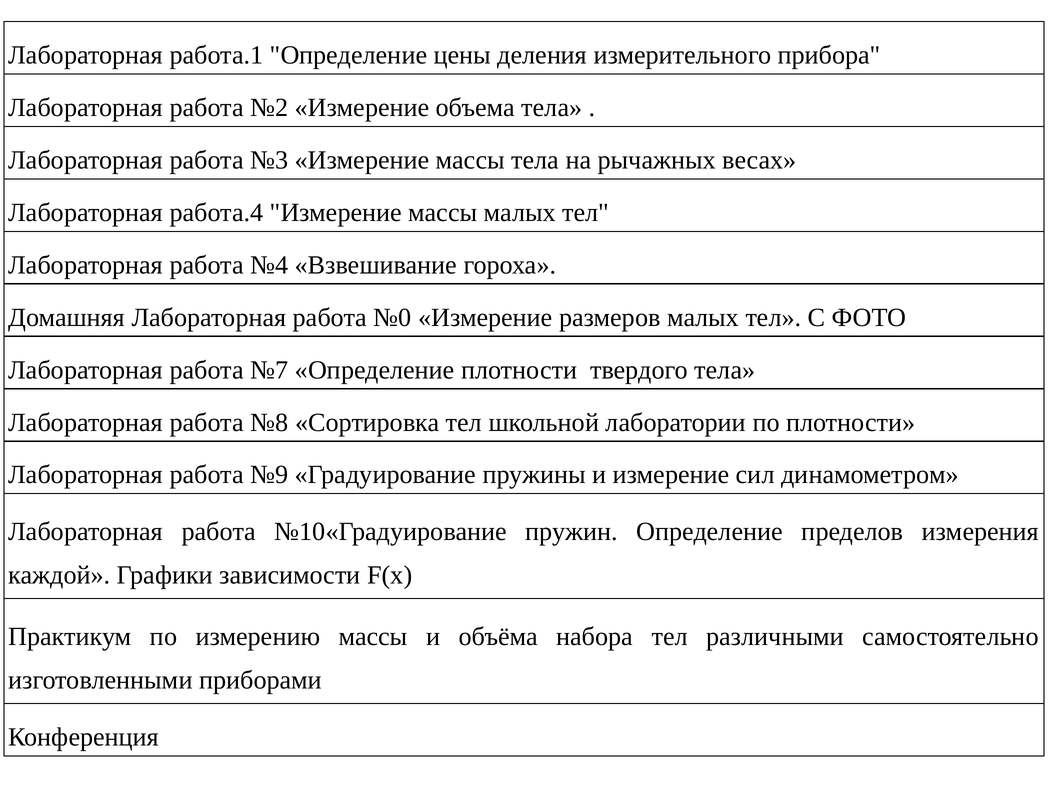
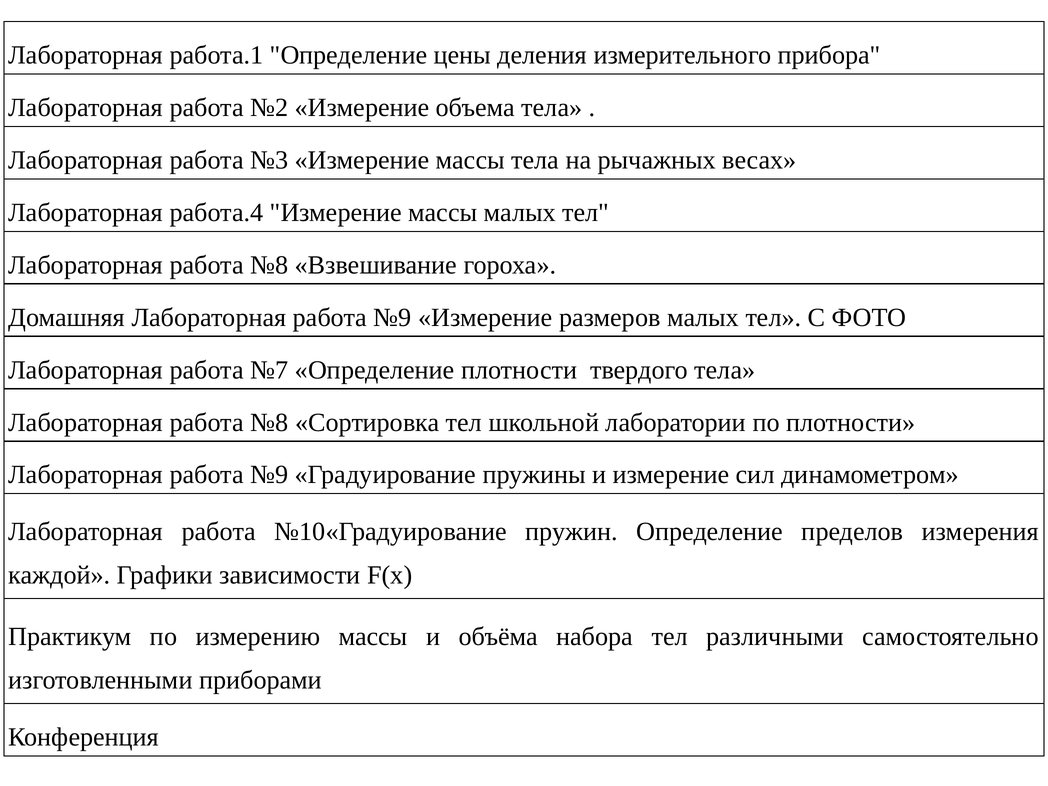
№4 at (269, 265): №4 -> №8
Домашняя Лабораторная работа №0: №0 -> №9
